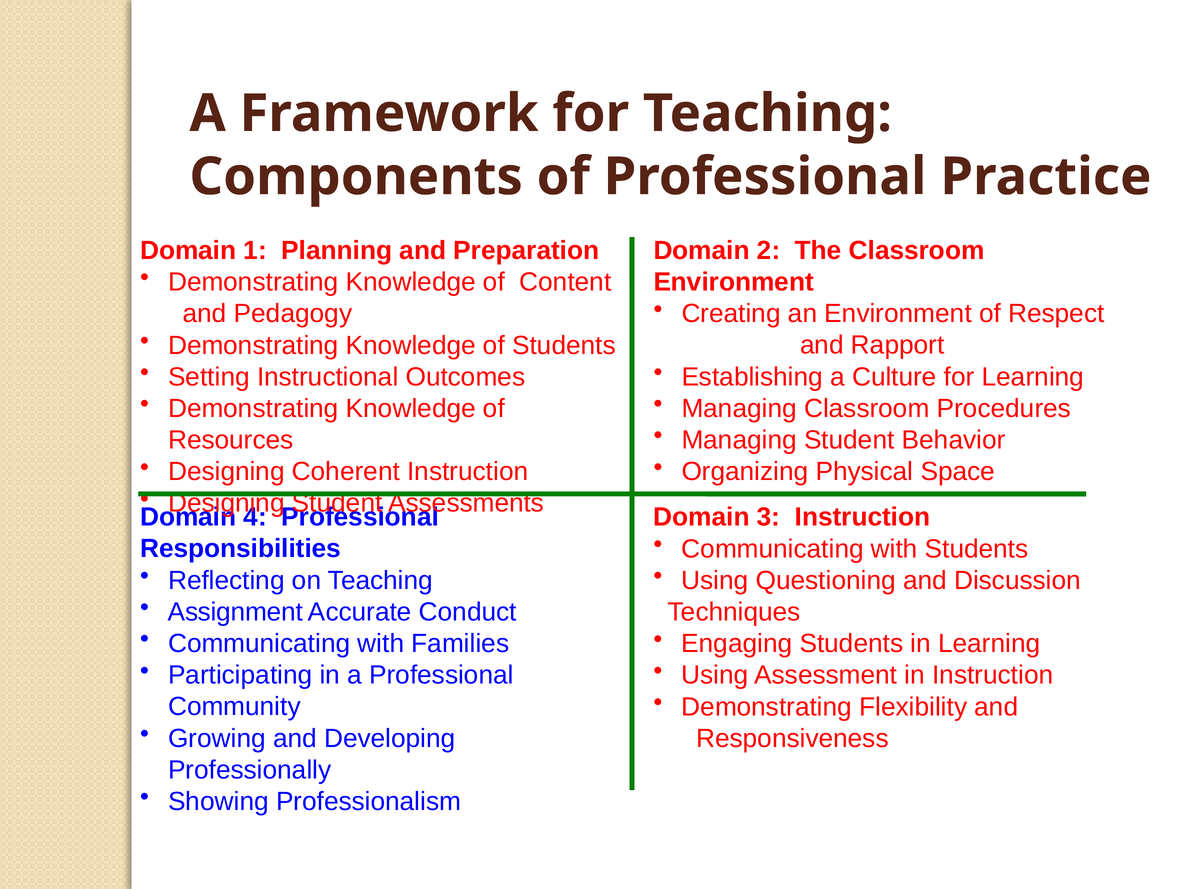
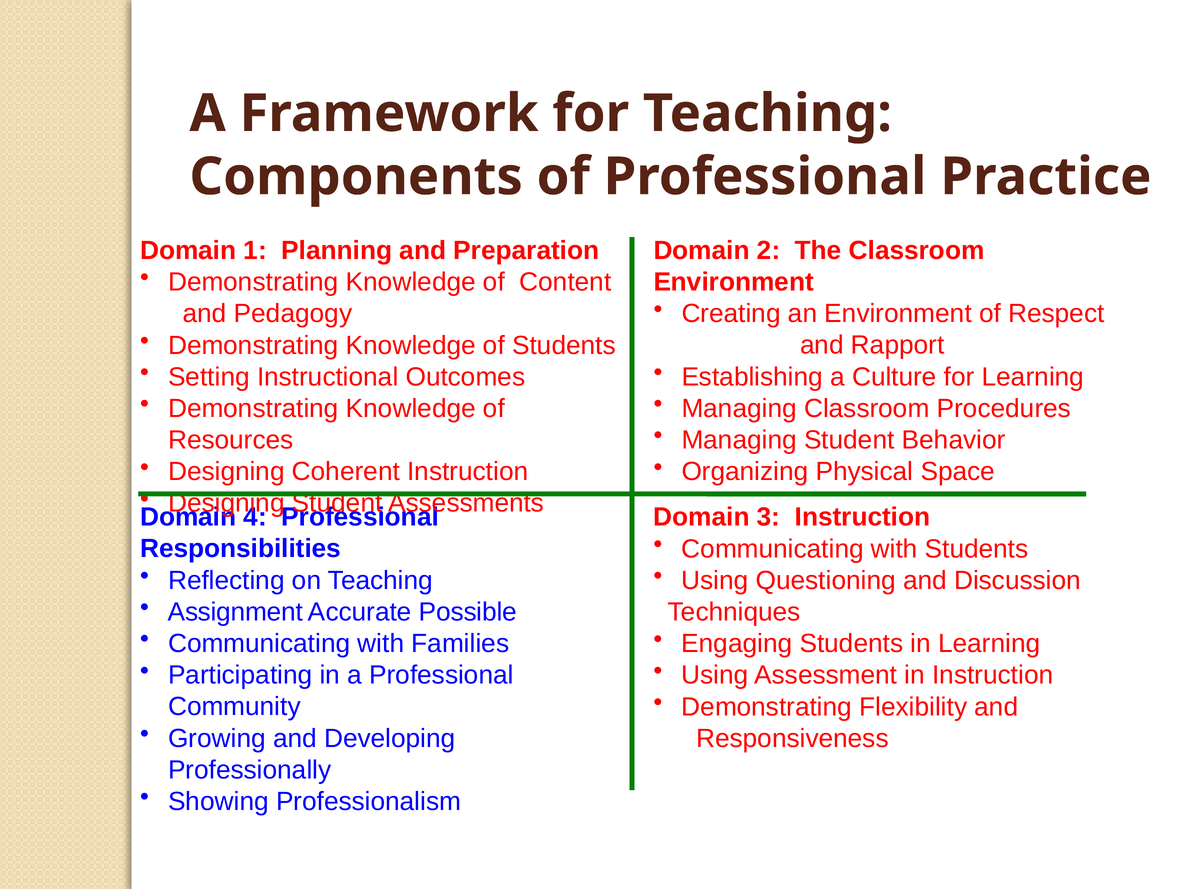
Conduct: Conduct -> Possible
